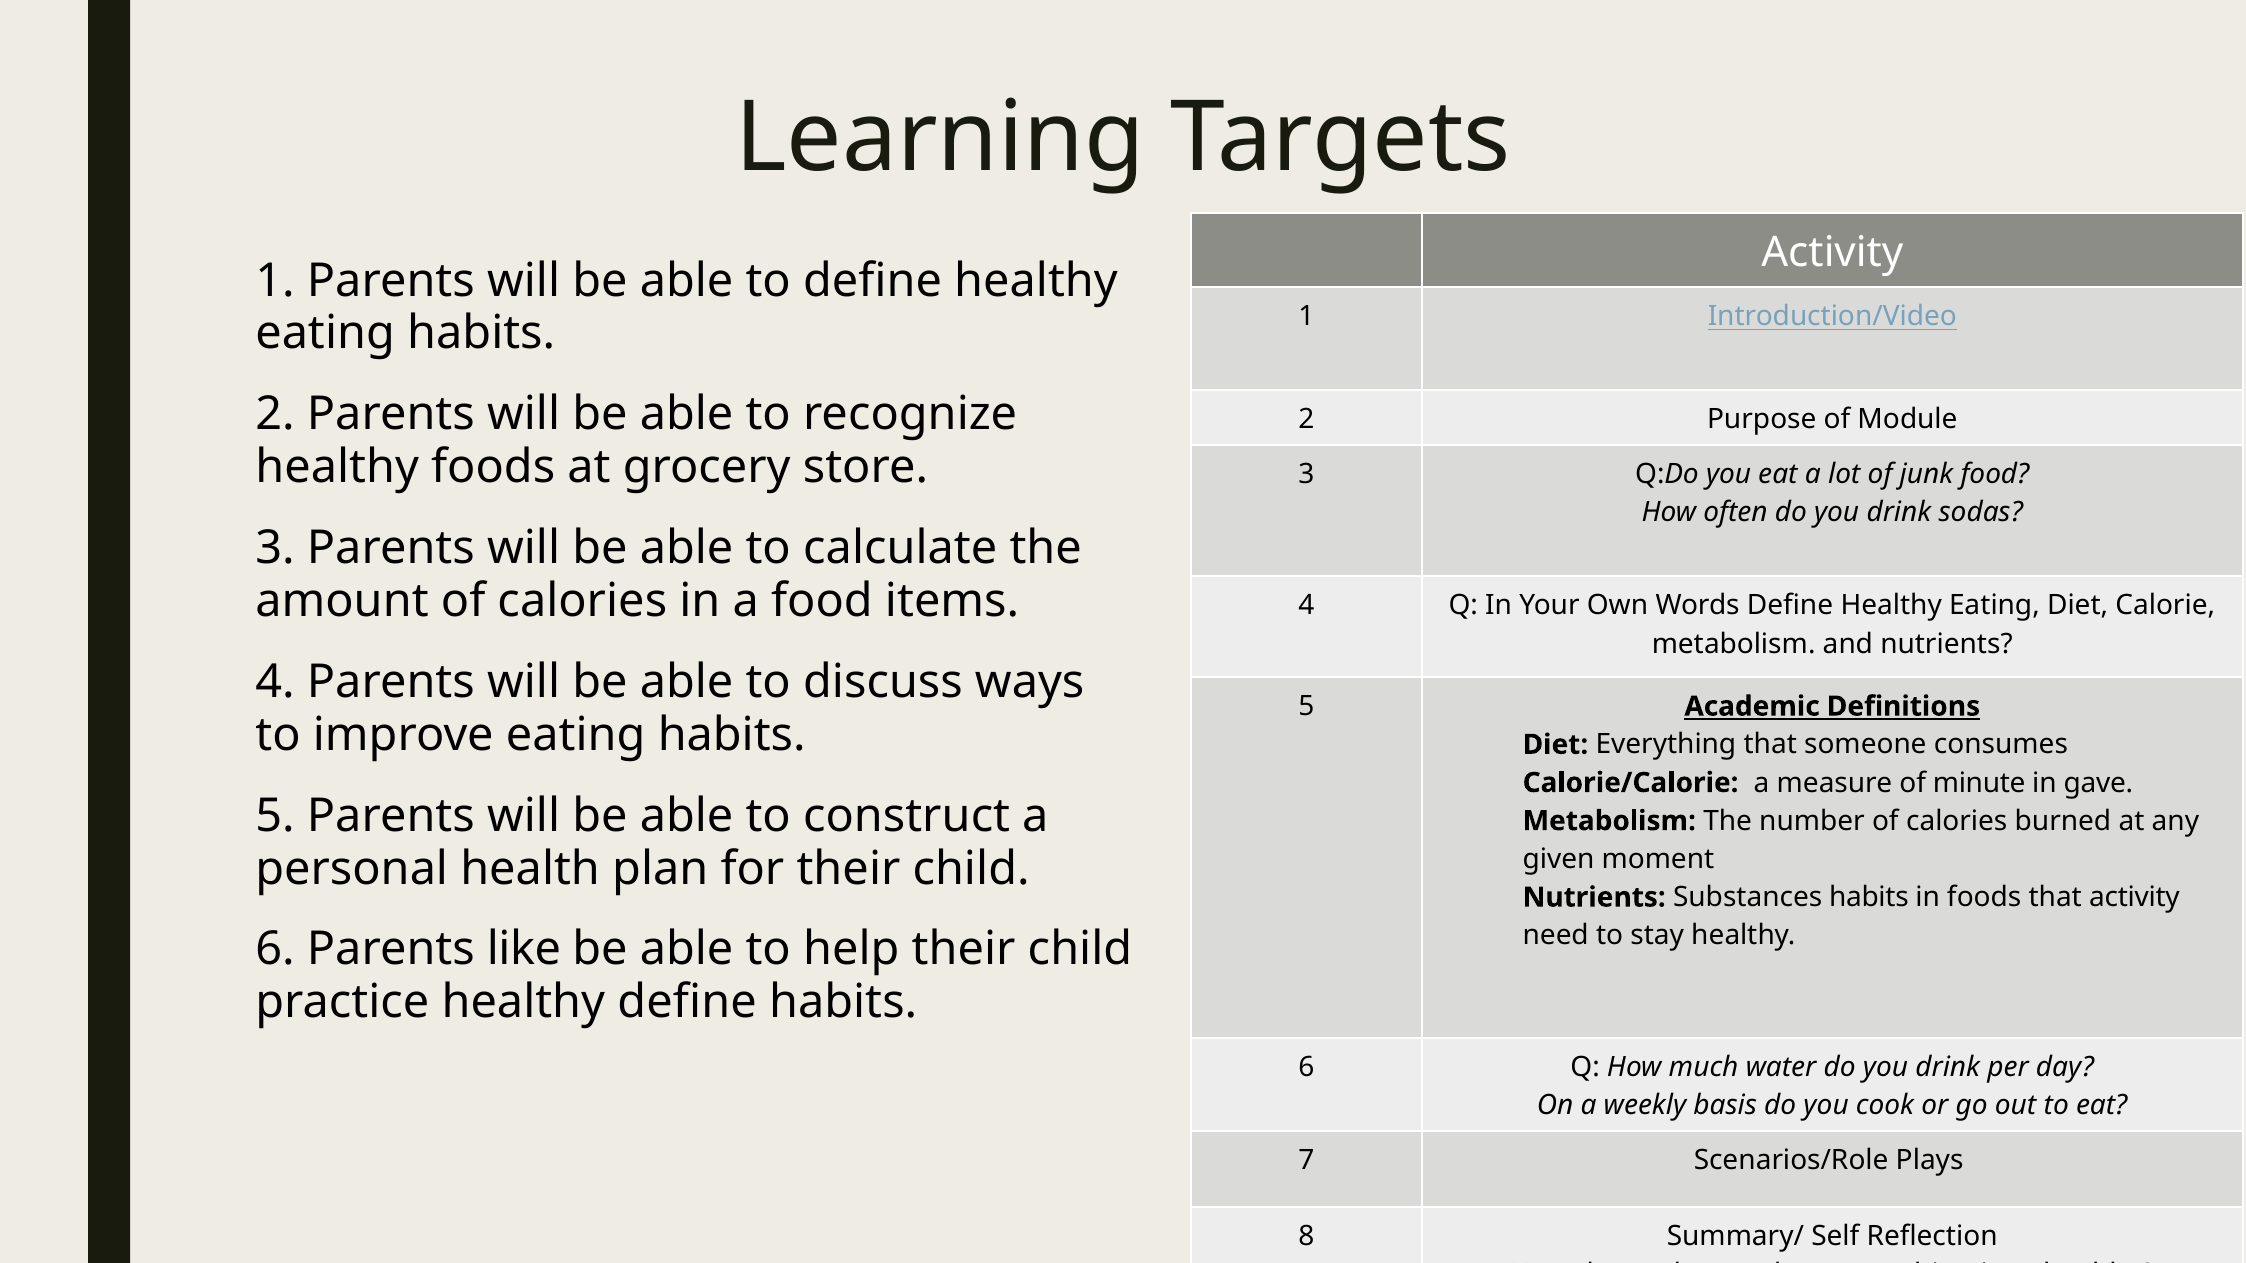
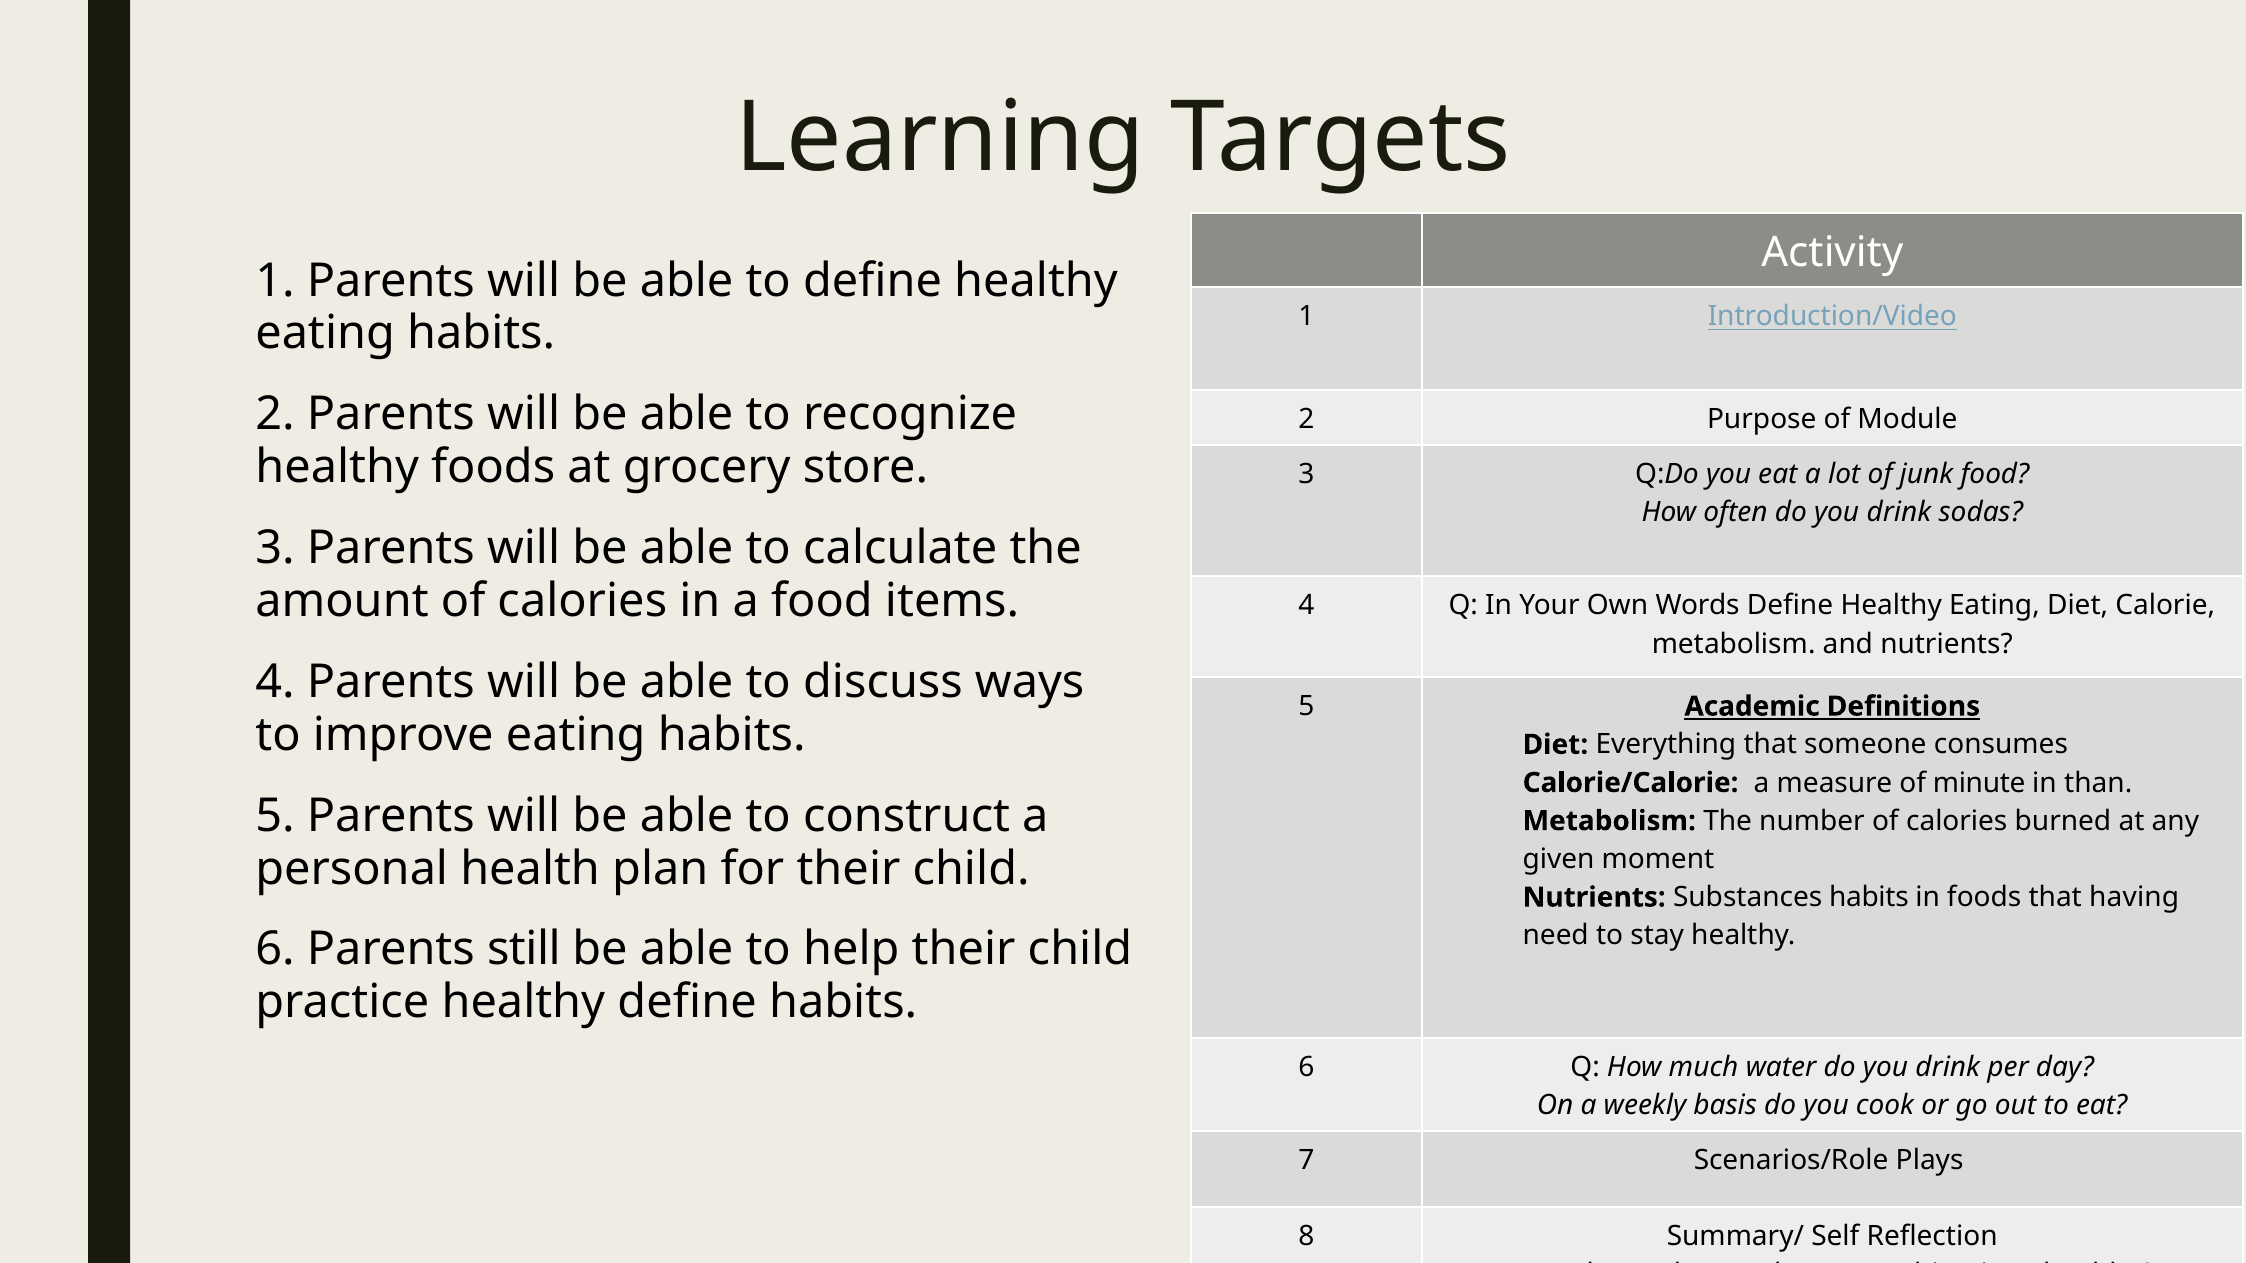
gave: gave -> than
that activity: activity -> having
like: like -> still
